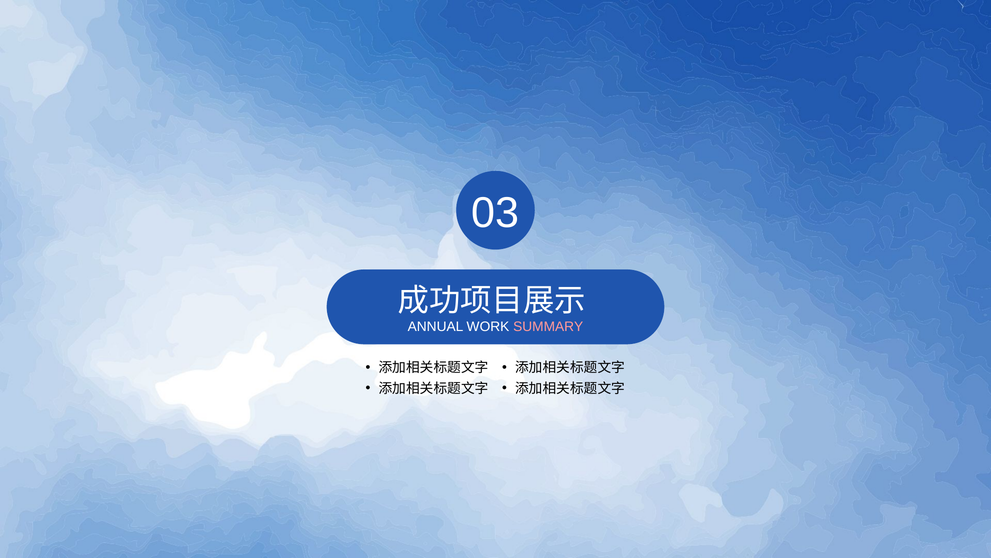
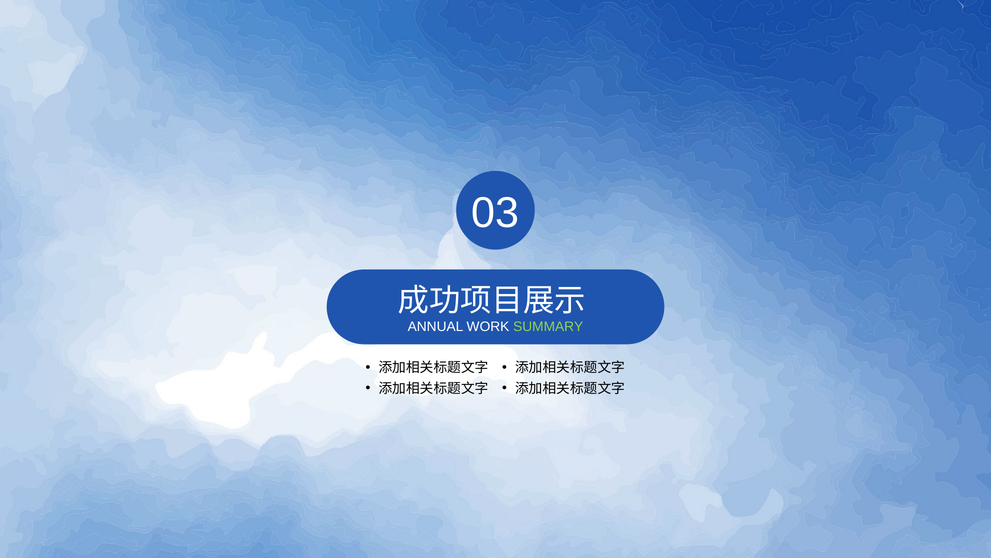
SUMMARY colour: pink -> light green
